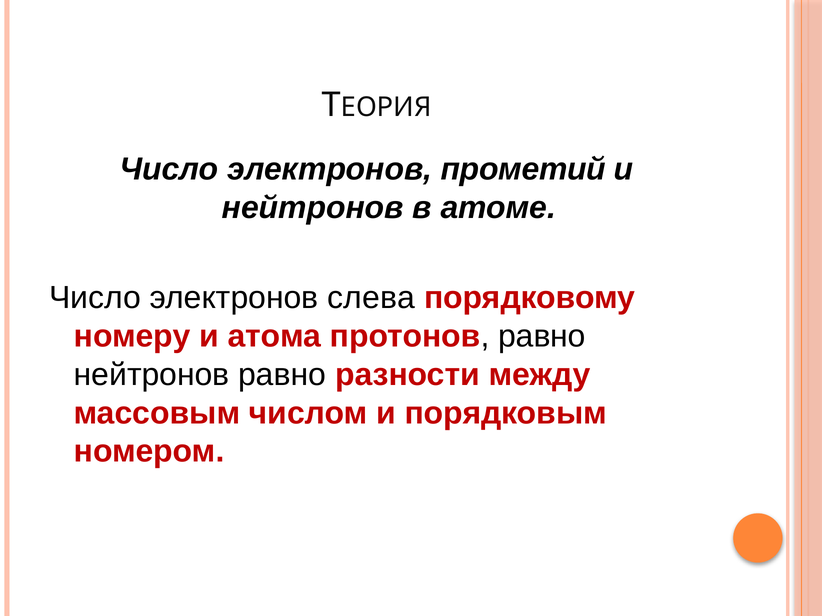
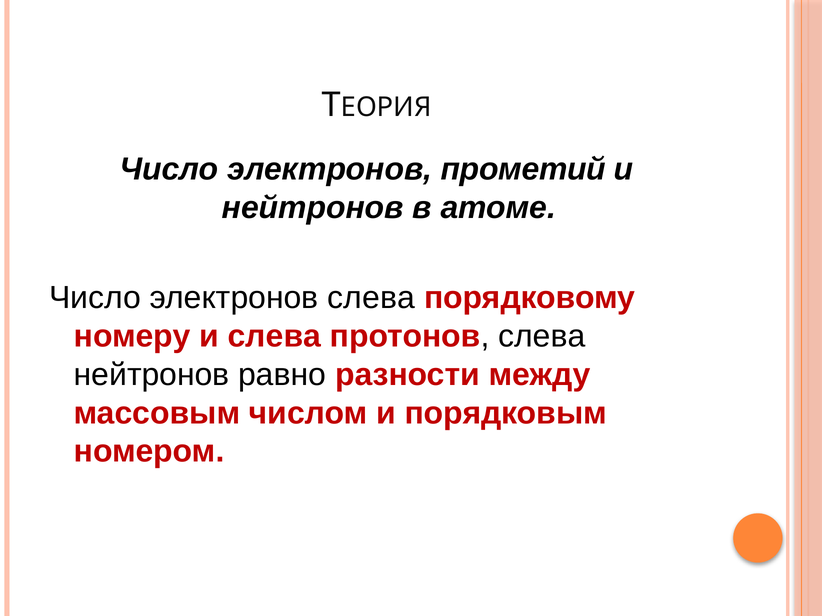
и атома: атома -> слева
протонов равно: равно -> слева
